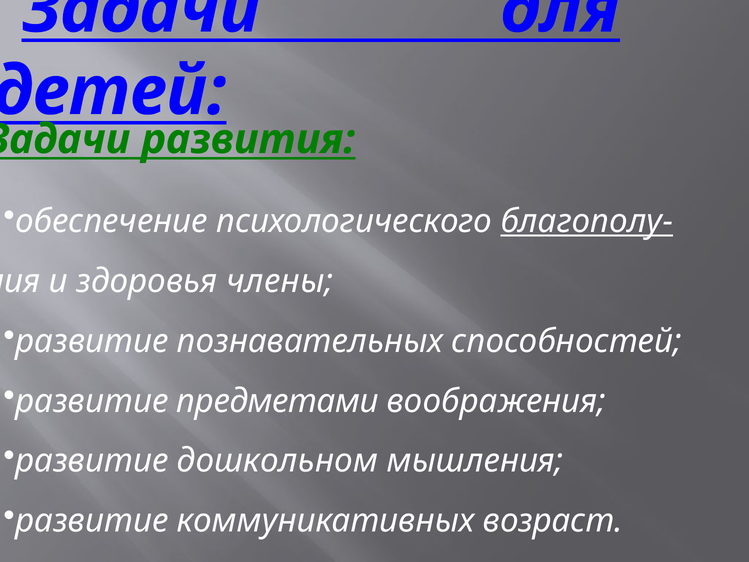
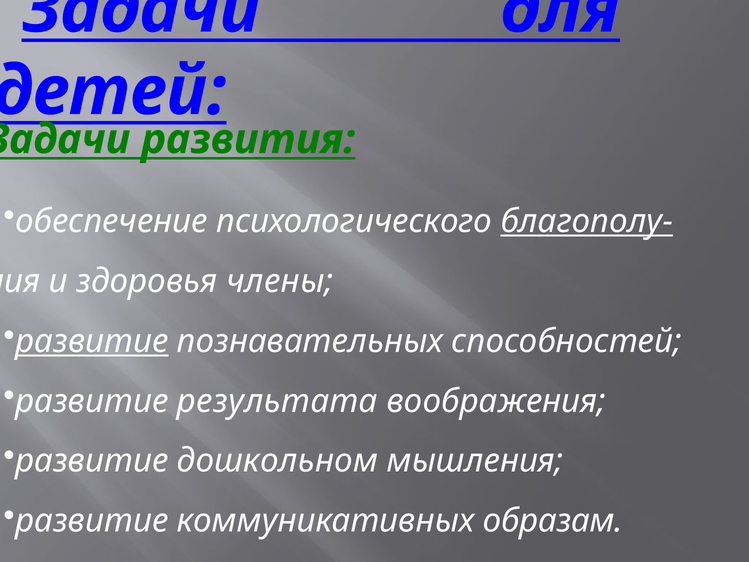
развитие at (92, 341) underline: none -> present
предметами: предметами -> результата
возраст: возраст -> образам
